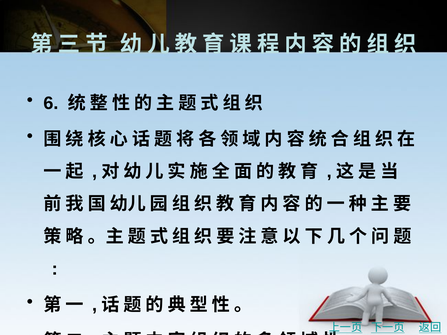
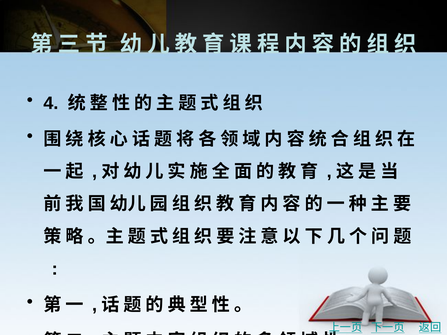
6: 6 -> 4
